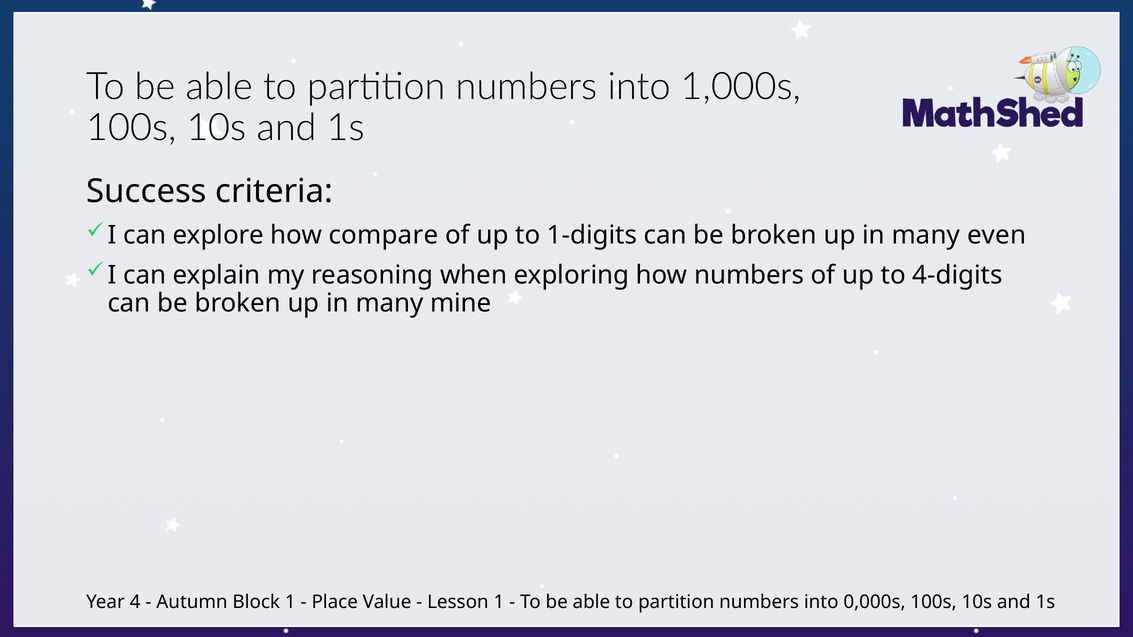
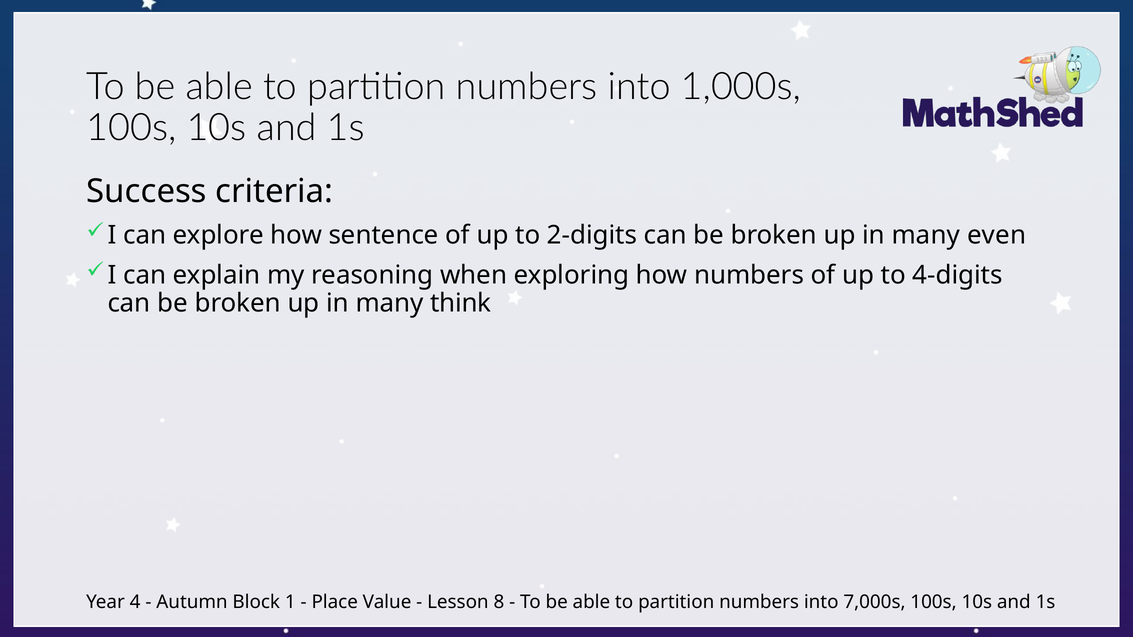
compare: compare -> sentence
1-digits: 1-digits -> 2-digits
mine: mine -> think
Lesson 1: 1 -> 8
0,000s: 0,000s -> 7,000s
